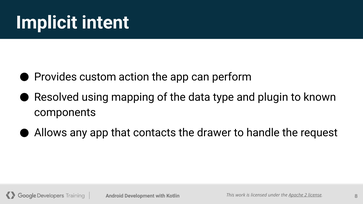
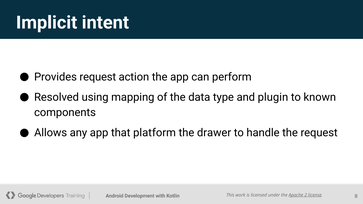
Provides custom: custom -> request
contacts: contacts -> platform
